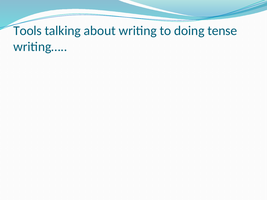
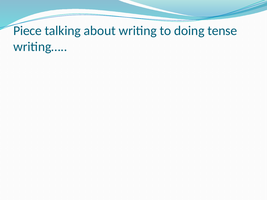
Tools: Tools -> Piece
